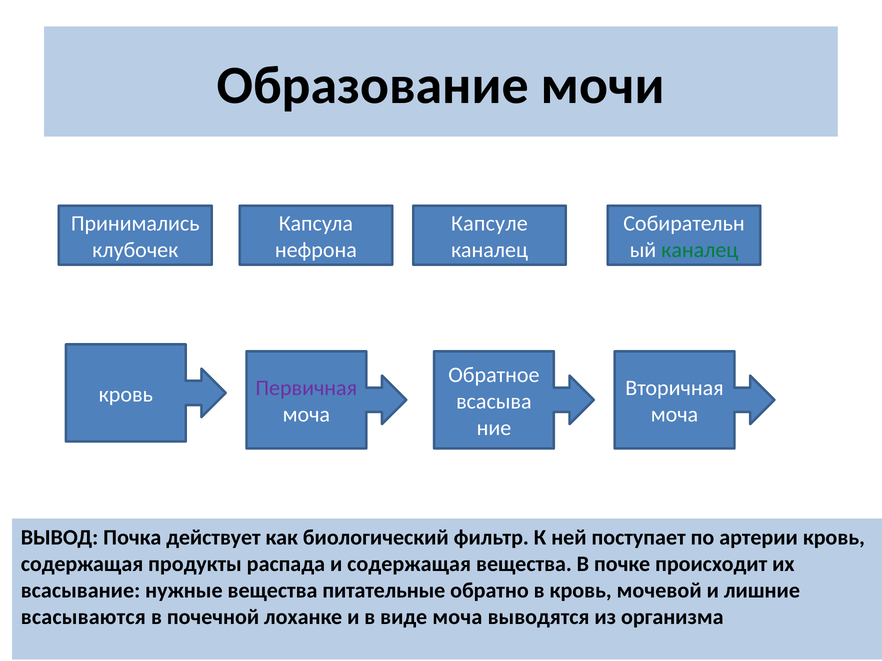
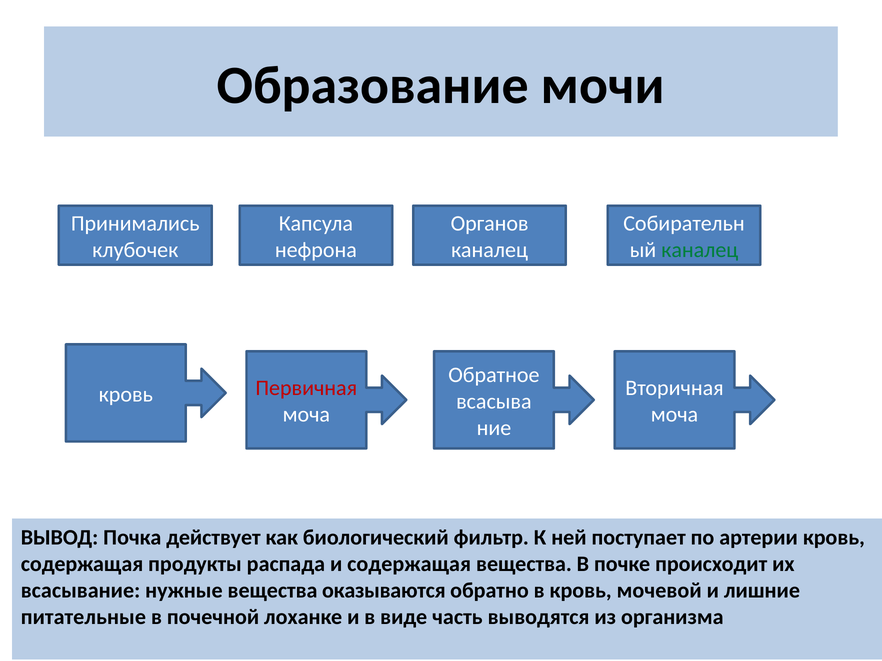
Капсуле: Капсуле -> Органов
Первичная colour: purple -> red
питательные: питательные -> оказываются
всасываются: всасываются -> питательные
виде моча: моча -> часть
